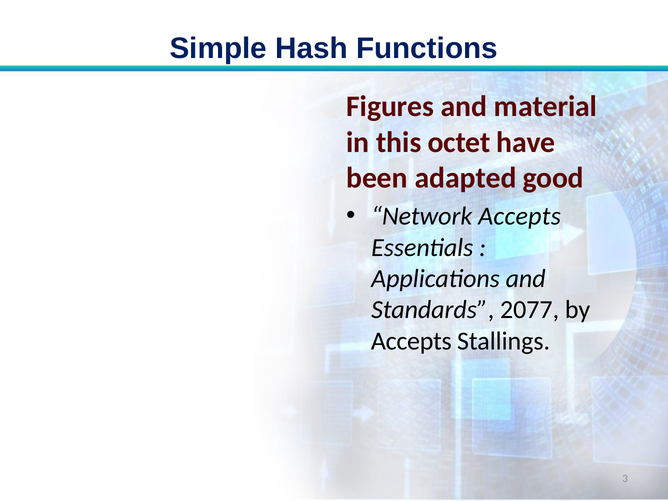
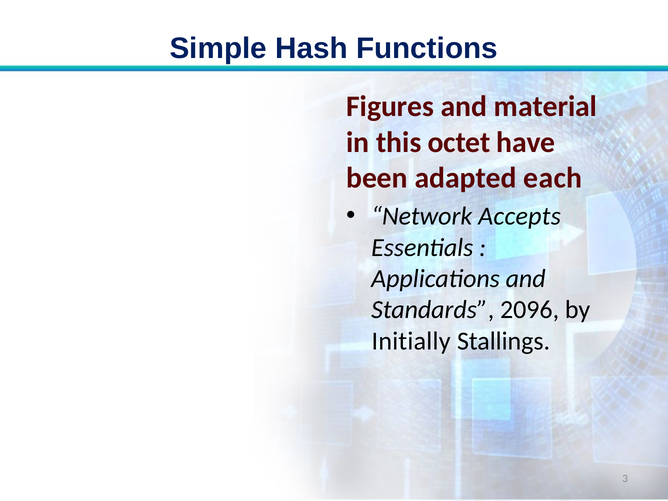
good: good -> each
2077: 2077 -> 2096
Accepts at (411, 341): Accepts -> Initially
